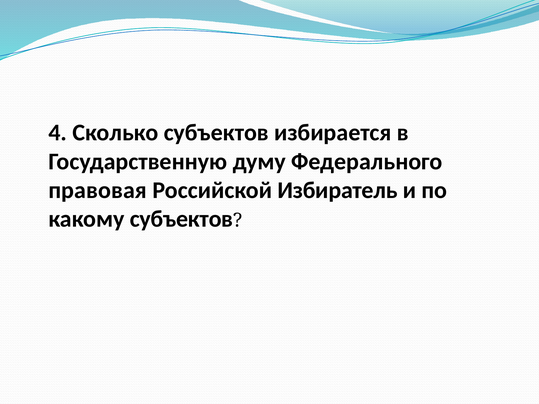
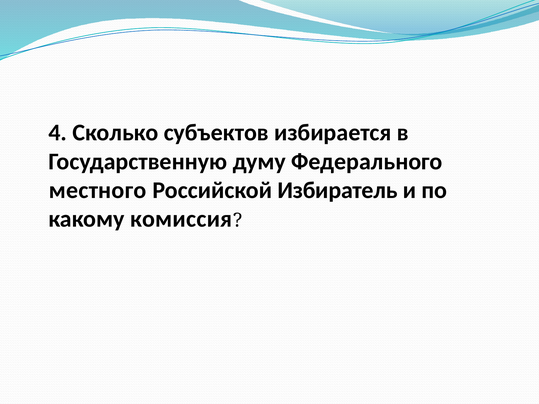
правовая: правовая -> местного
какому субъектов: субъектов -> комиссия
